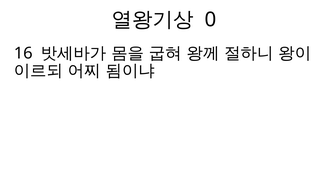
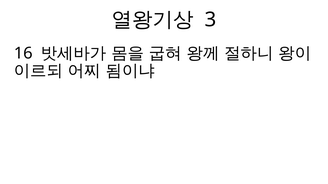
0: 0 -> 3
